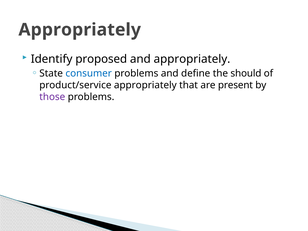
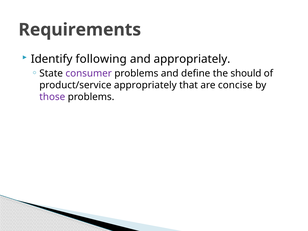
Appropriately at (80, 30): Appropriately -> Requirements
proposed: proposed -> following
consumer colour: blue -> purple
present: present -> concise
